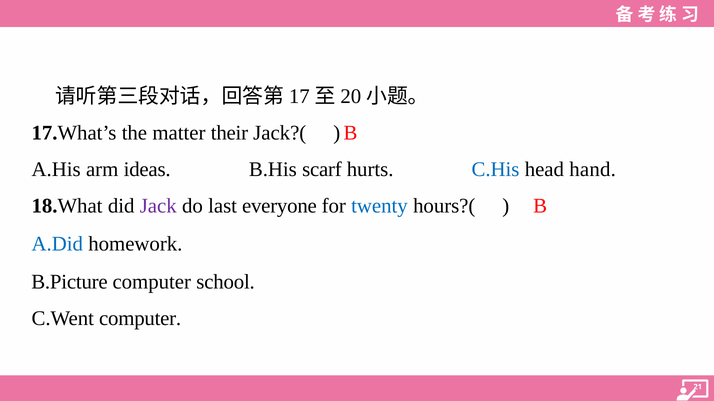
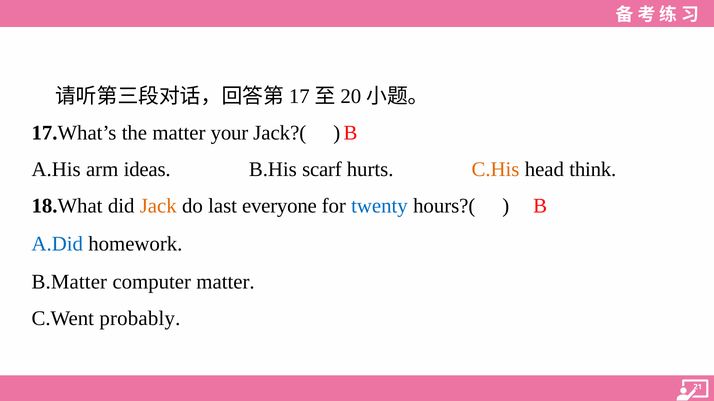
their: their -> your
C.His colour: blue -> orange
hand: hand -> think
Jack colour: purple -> orange
B.Picture: B.Picture -> B.Matter
computer school: school -> matter
C.Went computer: computer -> probably
